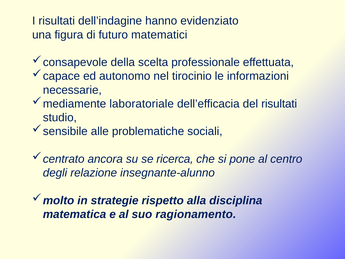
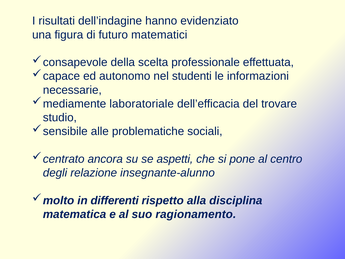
tirocinio: tirocinio -> studenti
del risultati: risultati -> trovare
ricerca: ricerca -> aspetti
strategie: strategie -> differenti
